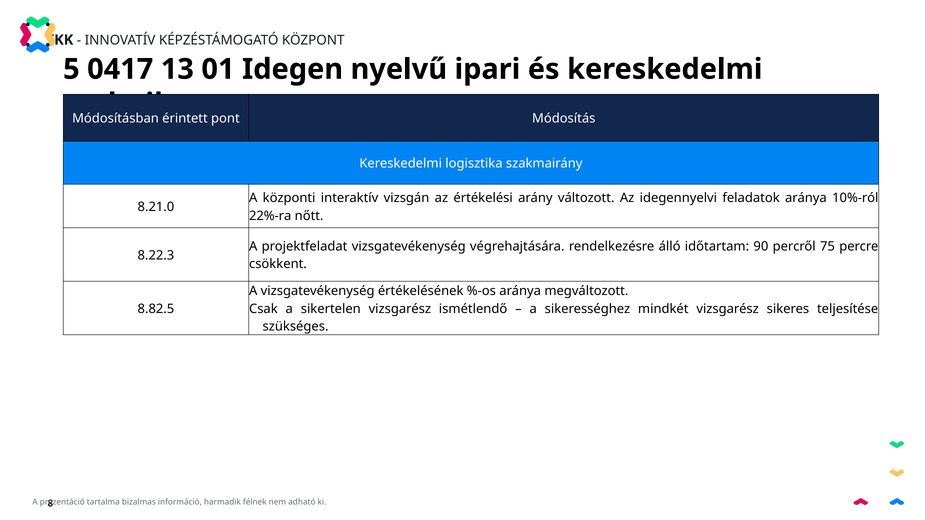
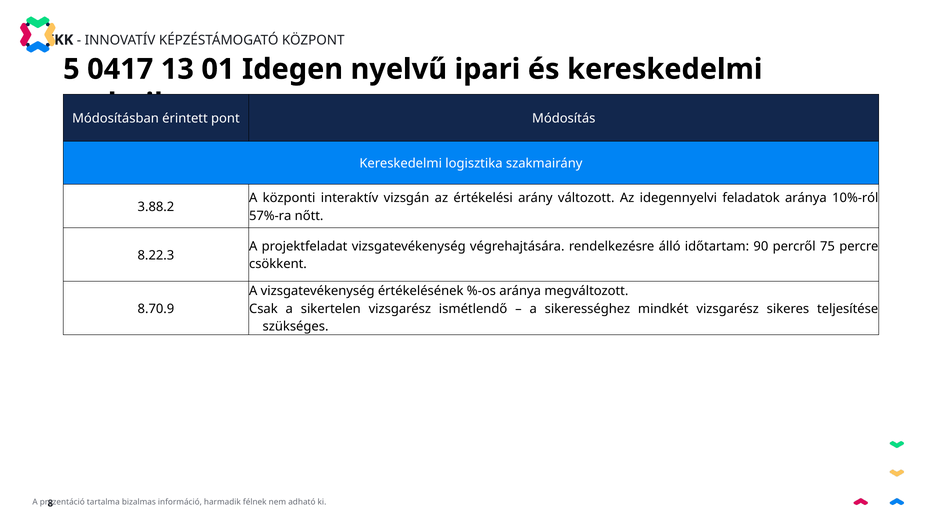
8.21.0: 8.21.0 -> 3.88.2
22%-ra: 22%-ra -> 57%-ra
8.82.5: 8.82.5 -> 8.70.9
